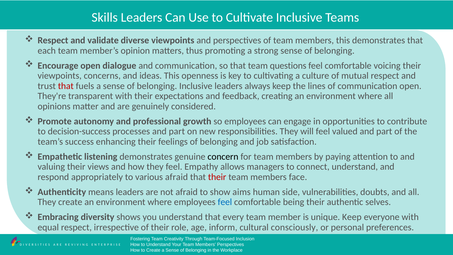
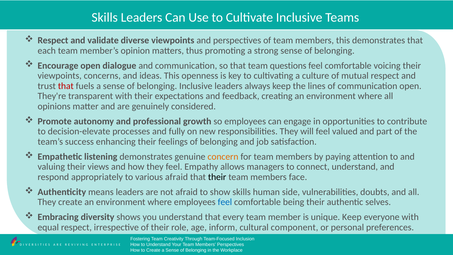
decision-success: decision-success -> decision-elevate
processes and part: part -> fully
concern colour: black -> orange
their at (217, 177) colour: red -> black
show aims: aims -> skills
consciously: consciously -> component
